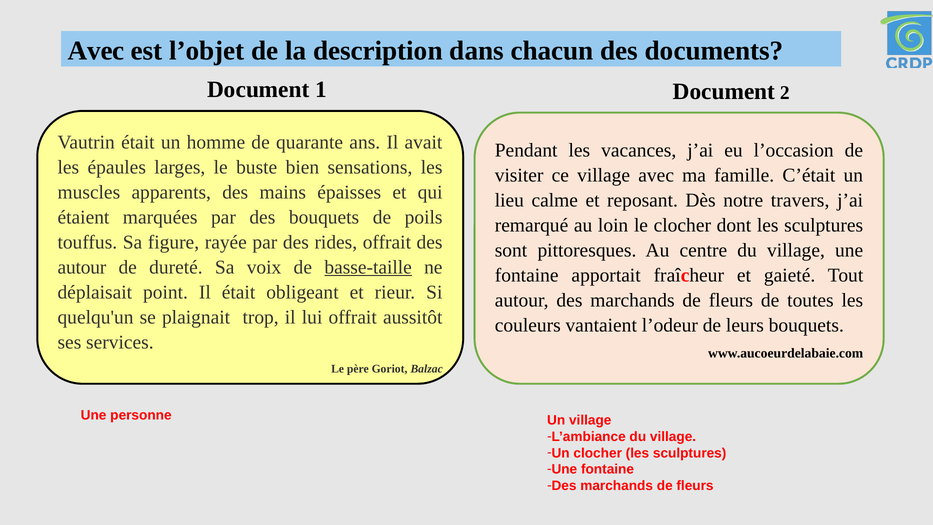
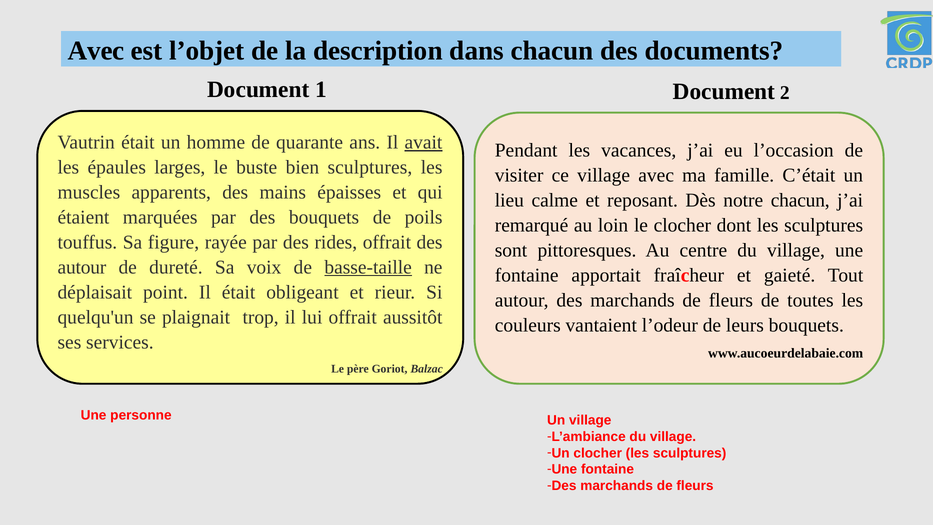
avait underline: none -> present
bien sensations: sensations -> sculptures
notre travers: travers -> chacun
